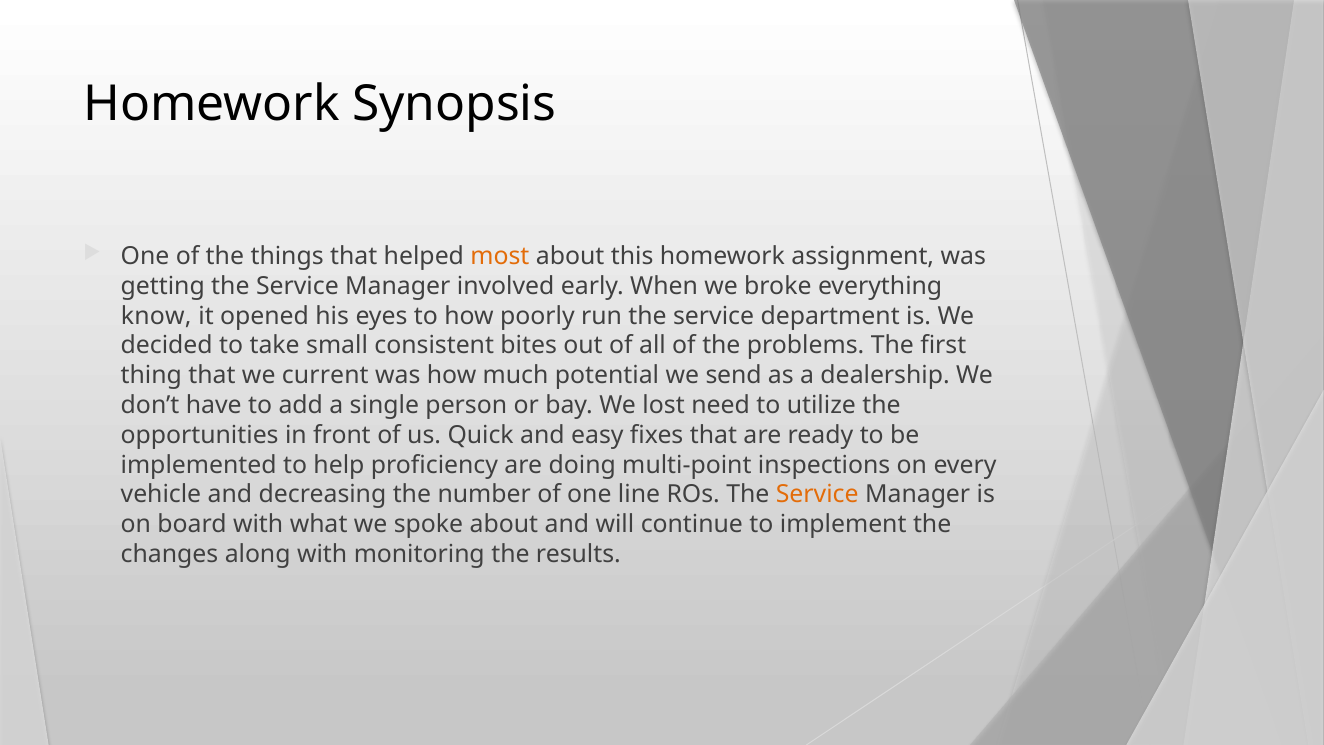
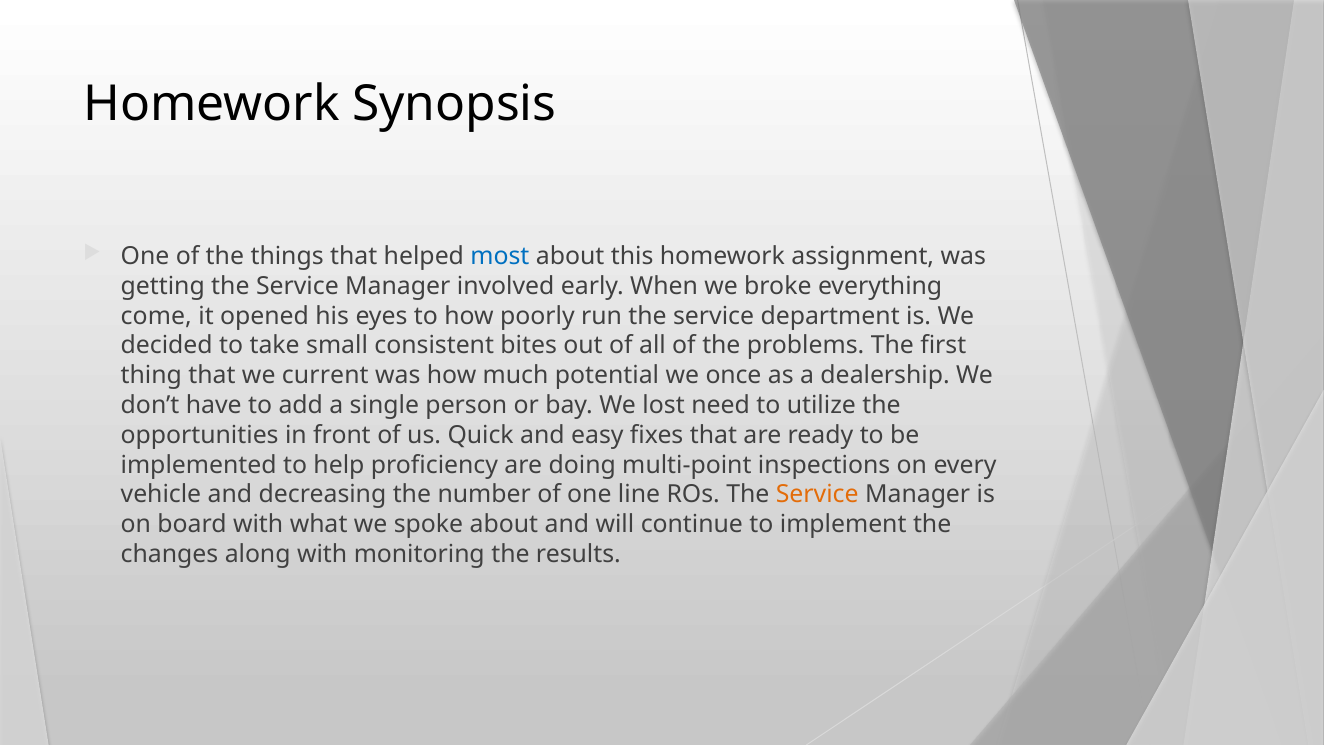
most colour: orange -> blue
know: know -> come
send: send -> once
